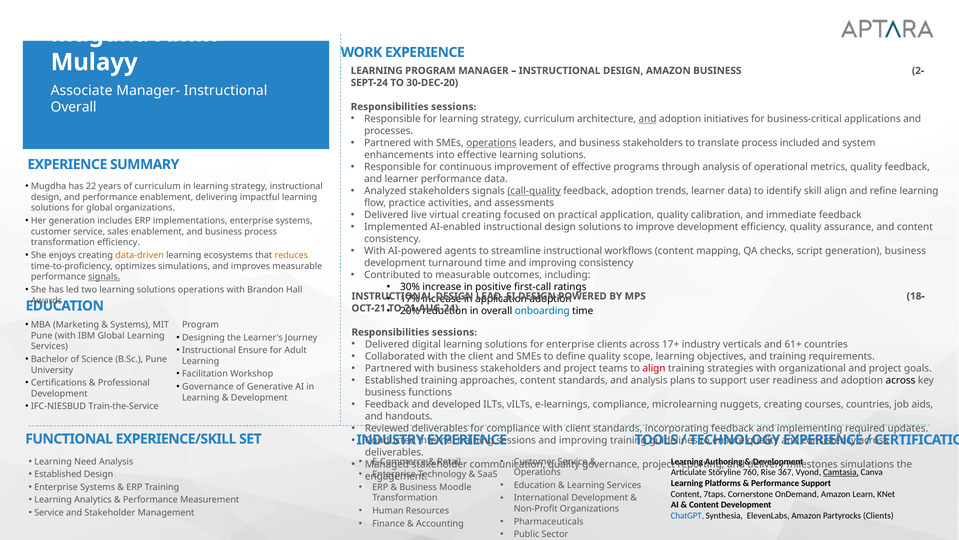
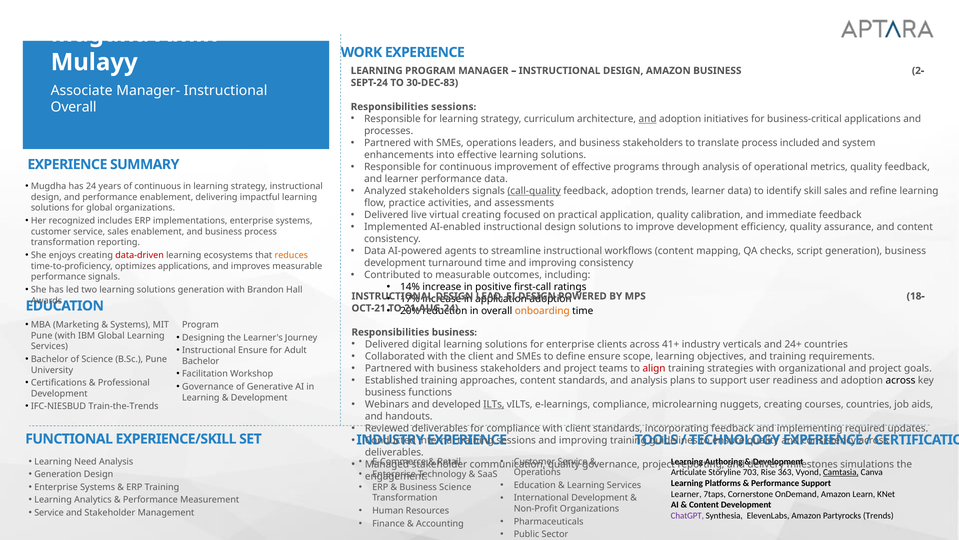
30-DEC-20: 30-DEC-20 -> 30-DEC-83
operations at (491, 143) underline: present -> none
22: 22 -> 24
of curriculum: curriculum -> continuous
skill align: align -> sales
Her generation: generation -> recognized
transformation efficiency: efficiency -> reporting
With at (375, 251): With -> Data
data-driven colour: orange -> red
optimizes simulations: simulations -> applications
signals at (104, 277) underline: present -> none
30%: 30% -> 14%
solutions operations: operations -> generation
onboarding colour: blue -> orange
sessions at (453, 332): sessions -> business
17+: 17+ -> 41+
61+: 61+ -> 24+
define quality: quality -> ensure
Learning at (201, 361): Learning -> Bachelor
Feedback at (387, 404): Feedback -> Webinars
ILTs underline: none -> present
Train-the-Service: Train-the-Service -> Train-the-Trends
760: 760 -> 703
367: 367 -> 363
Established at (58, 474): Established -> Generation
Business Moodle: Moodle -> Science
Content at (686, 494): Content -> Learner
ChatGPT colour: blue -> purple
Partyrocks Clients: Clients -> Trends
